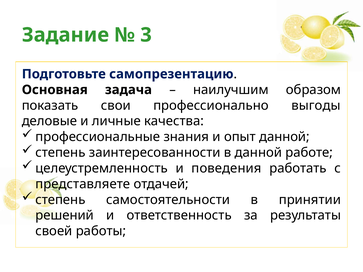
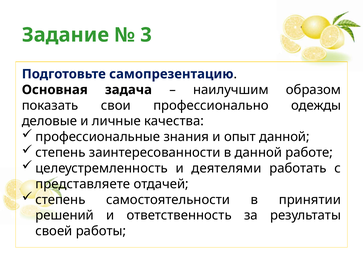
выгоды: выгоды -> одежды
поведения: поведения -> деятелями
